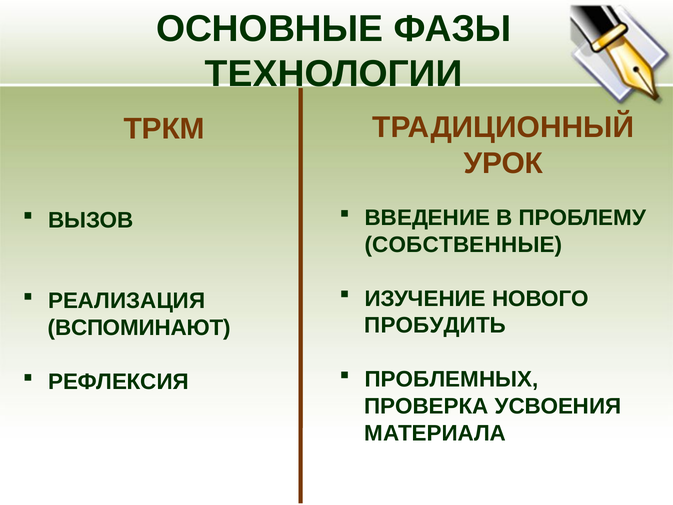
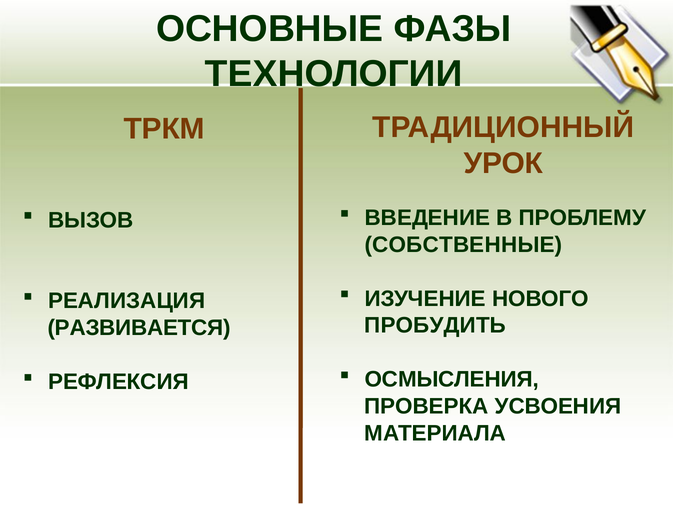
ВСПОМИНАЮТ: ВСПОМИНАЮТ -> РАЗВИВАЕТСЯ
ПРОБЛЕМНЫХ: ПРОБЛЕМНЫХ -> ОСМЫСЛЕНИЯ
